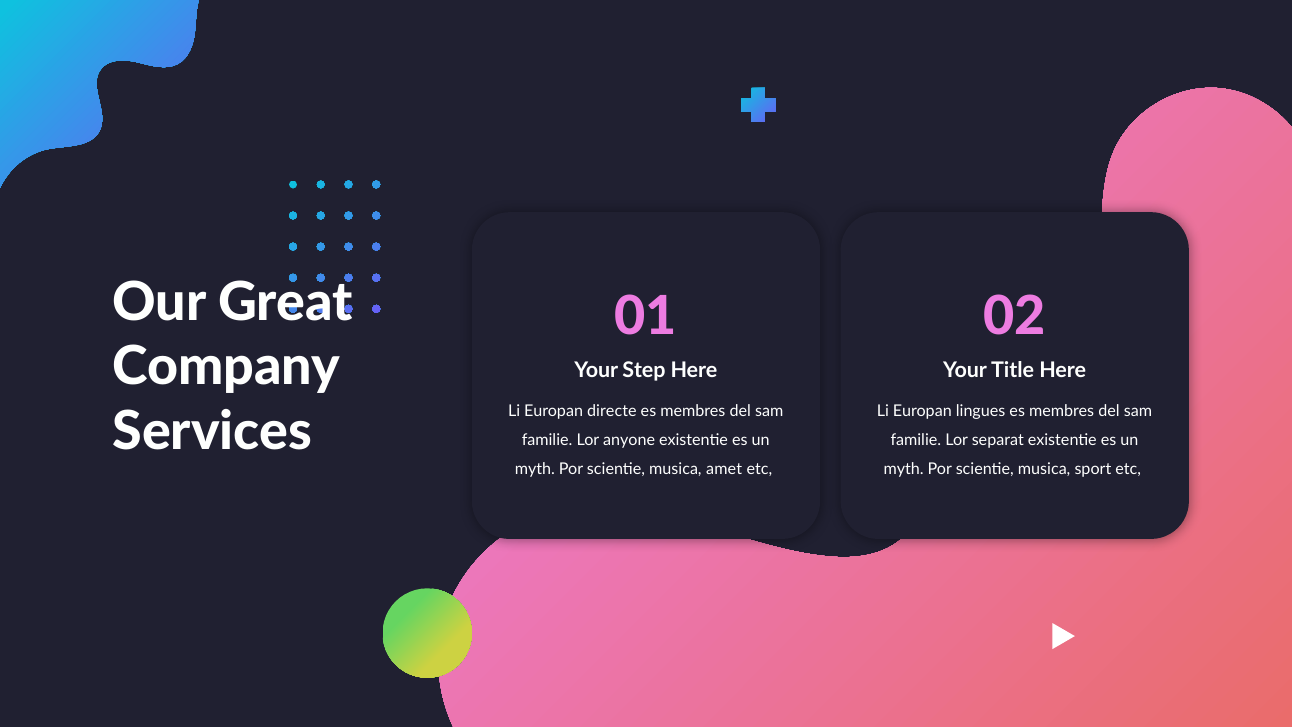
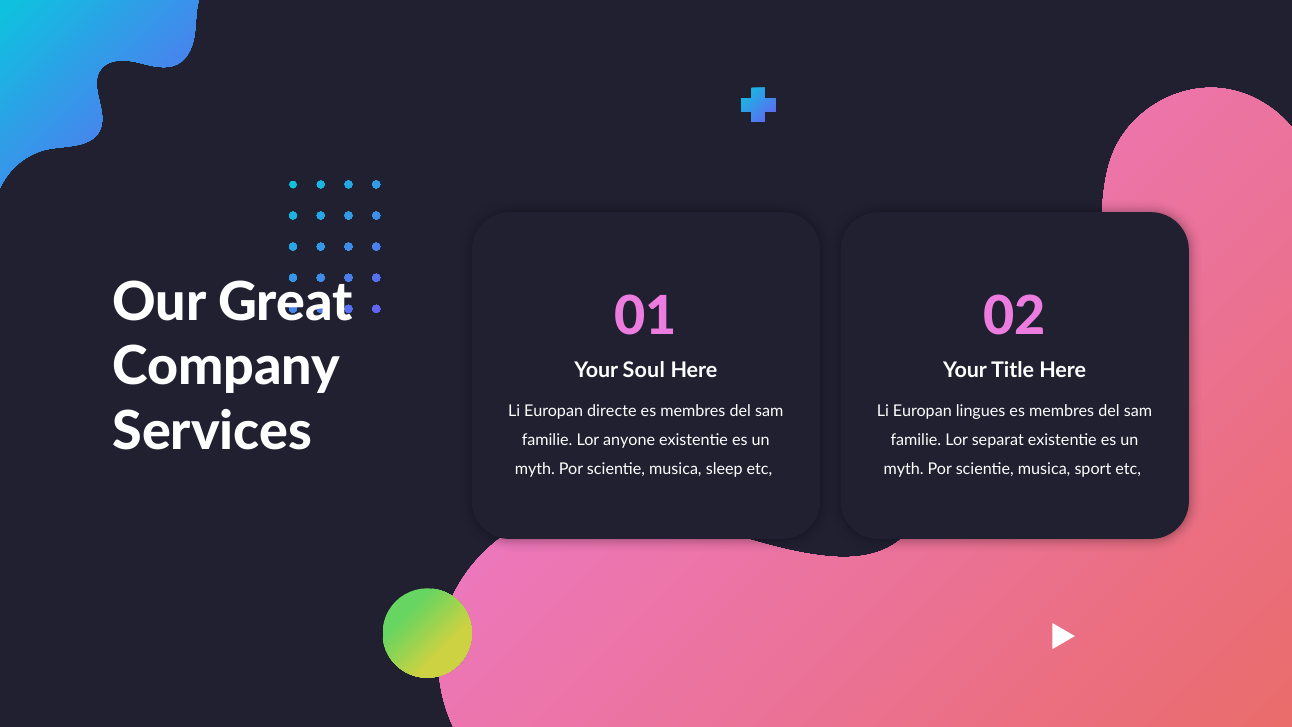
Step: Step -> Soul
amet: amet -> sleep
